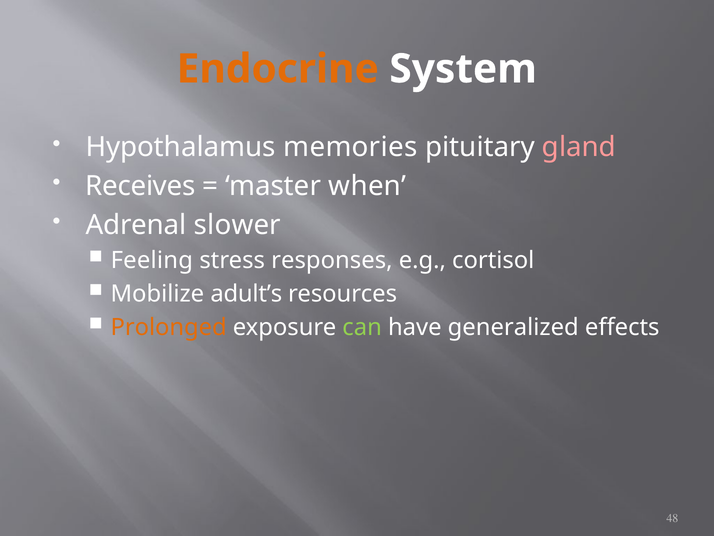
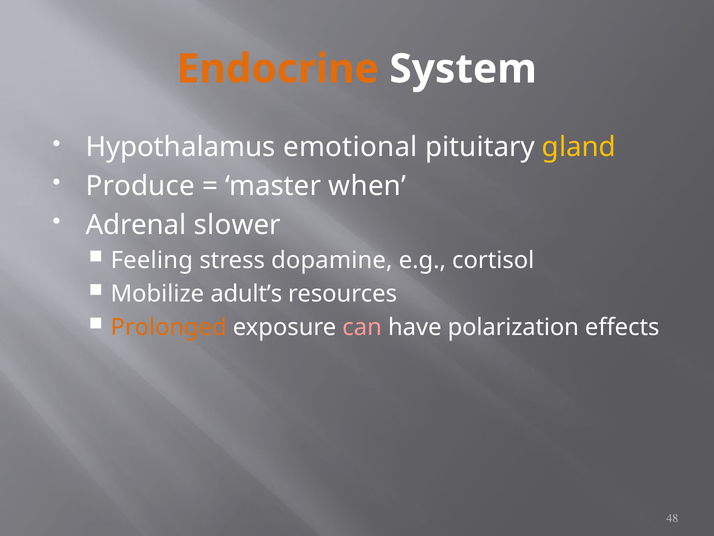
memories: memories -> emotional
gland colour: pink -> yellow
Receives: Receives -> Produce
responses: responses -> dopamine
can colour: light green -> pink
generalized: generalized -> polarization
